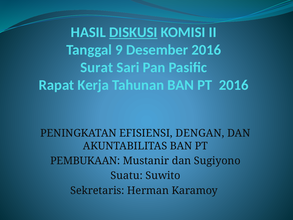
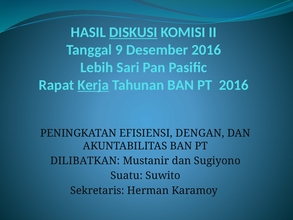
Surat: Surat -> Lebih
Kerja underline: none -> present
PEMBUKAAN: PEMBUKAAN -> DILIBATKAN
